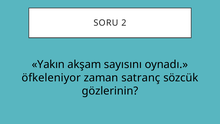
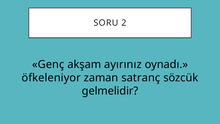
Yakın: Yakın -> Genç
sayısını: sayısını -> ayırınız
gözlerinin: gözlerinin -> gelmelidir
